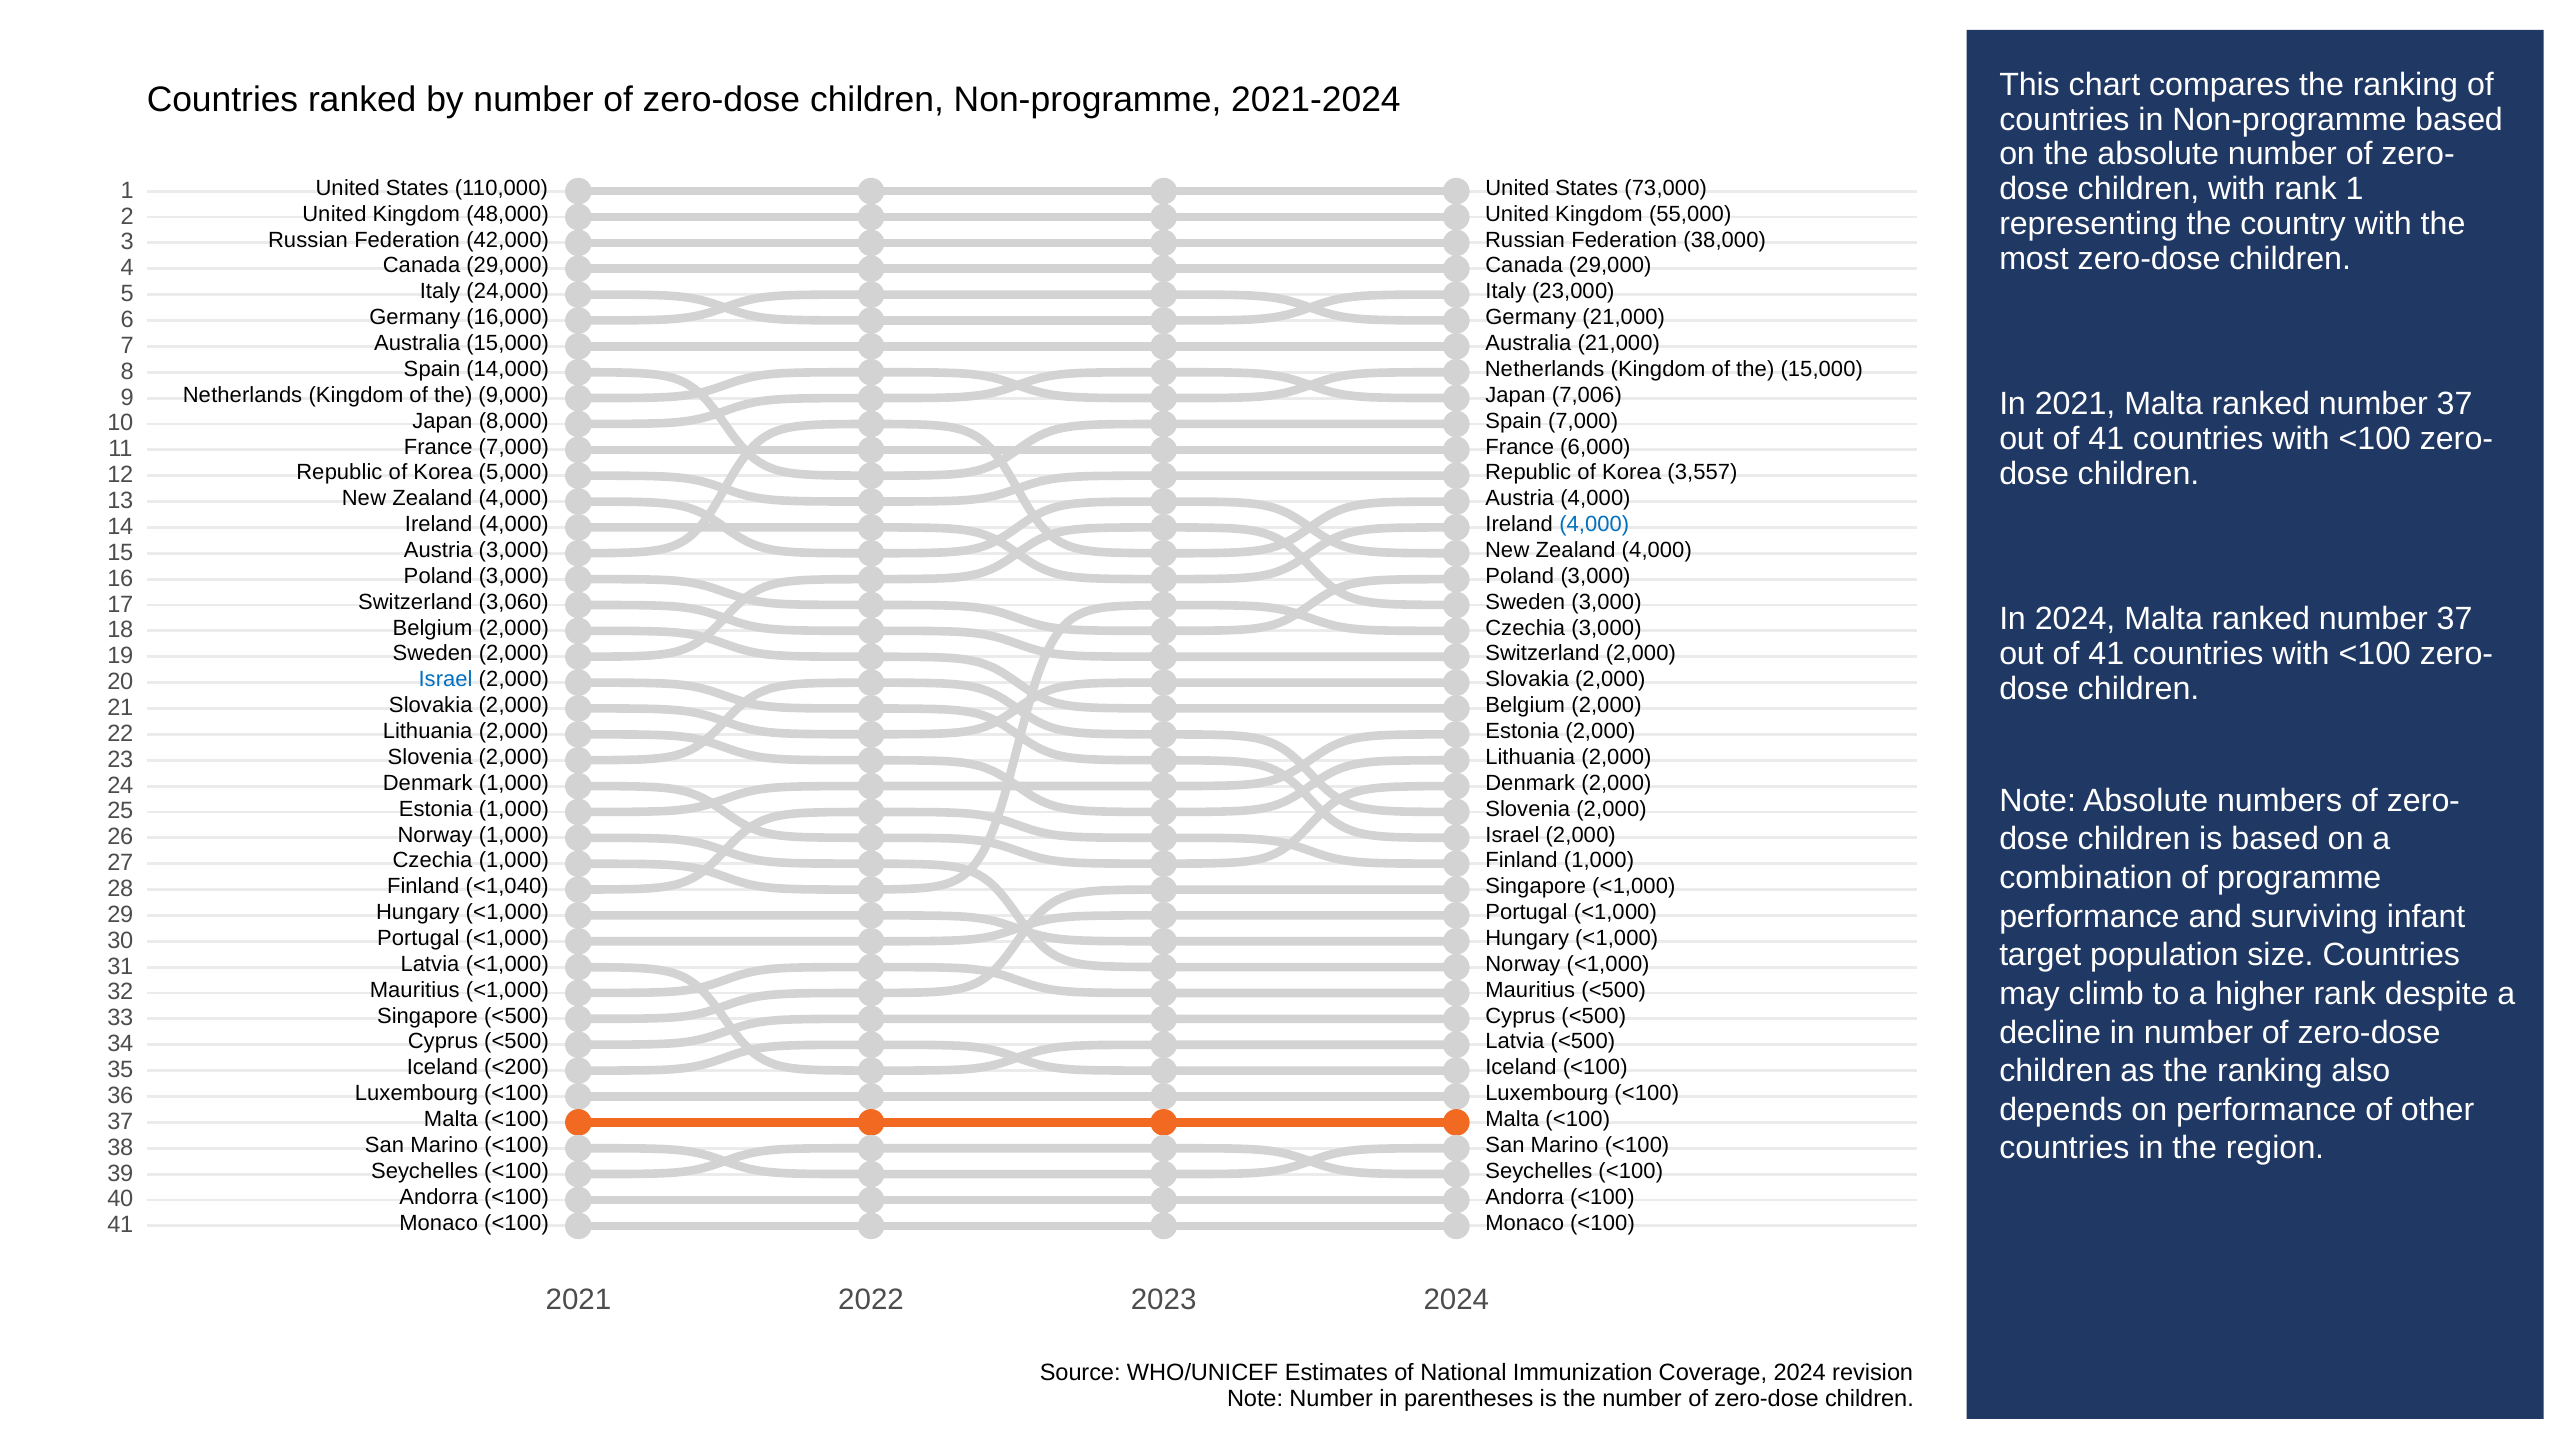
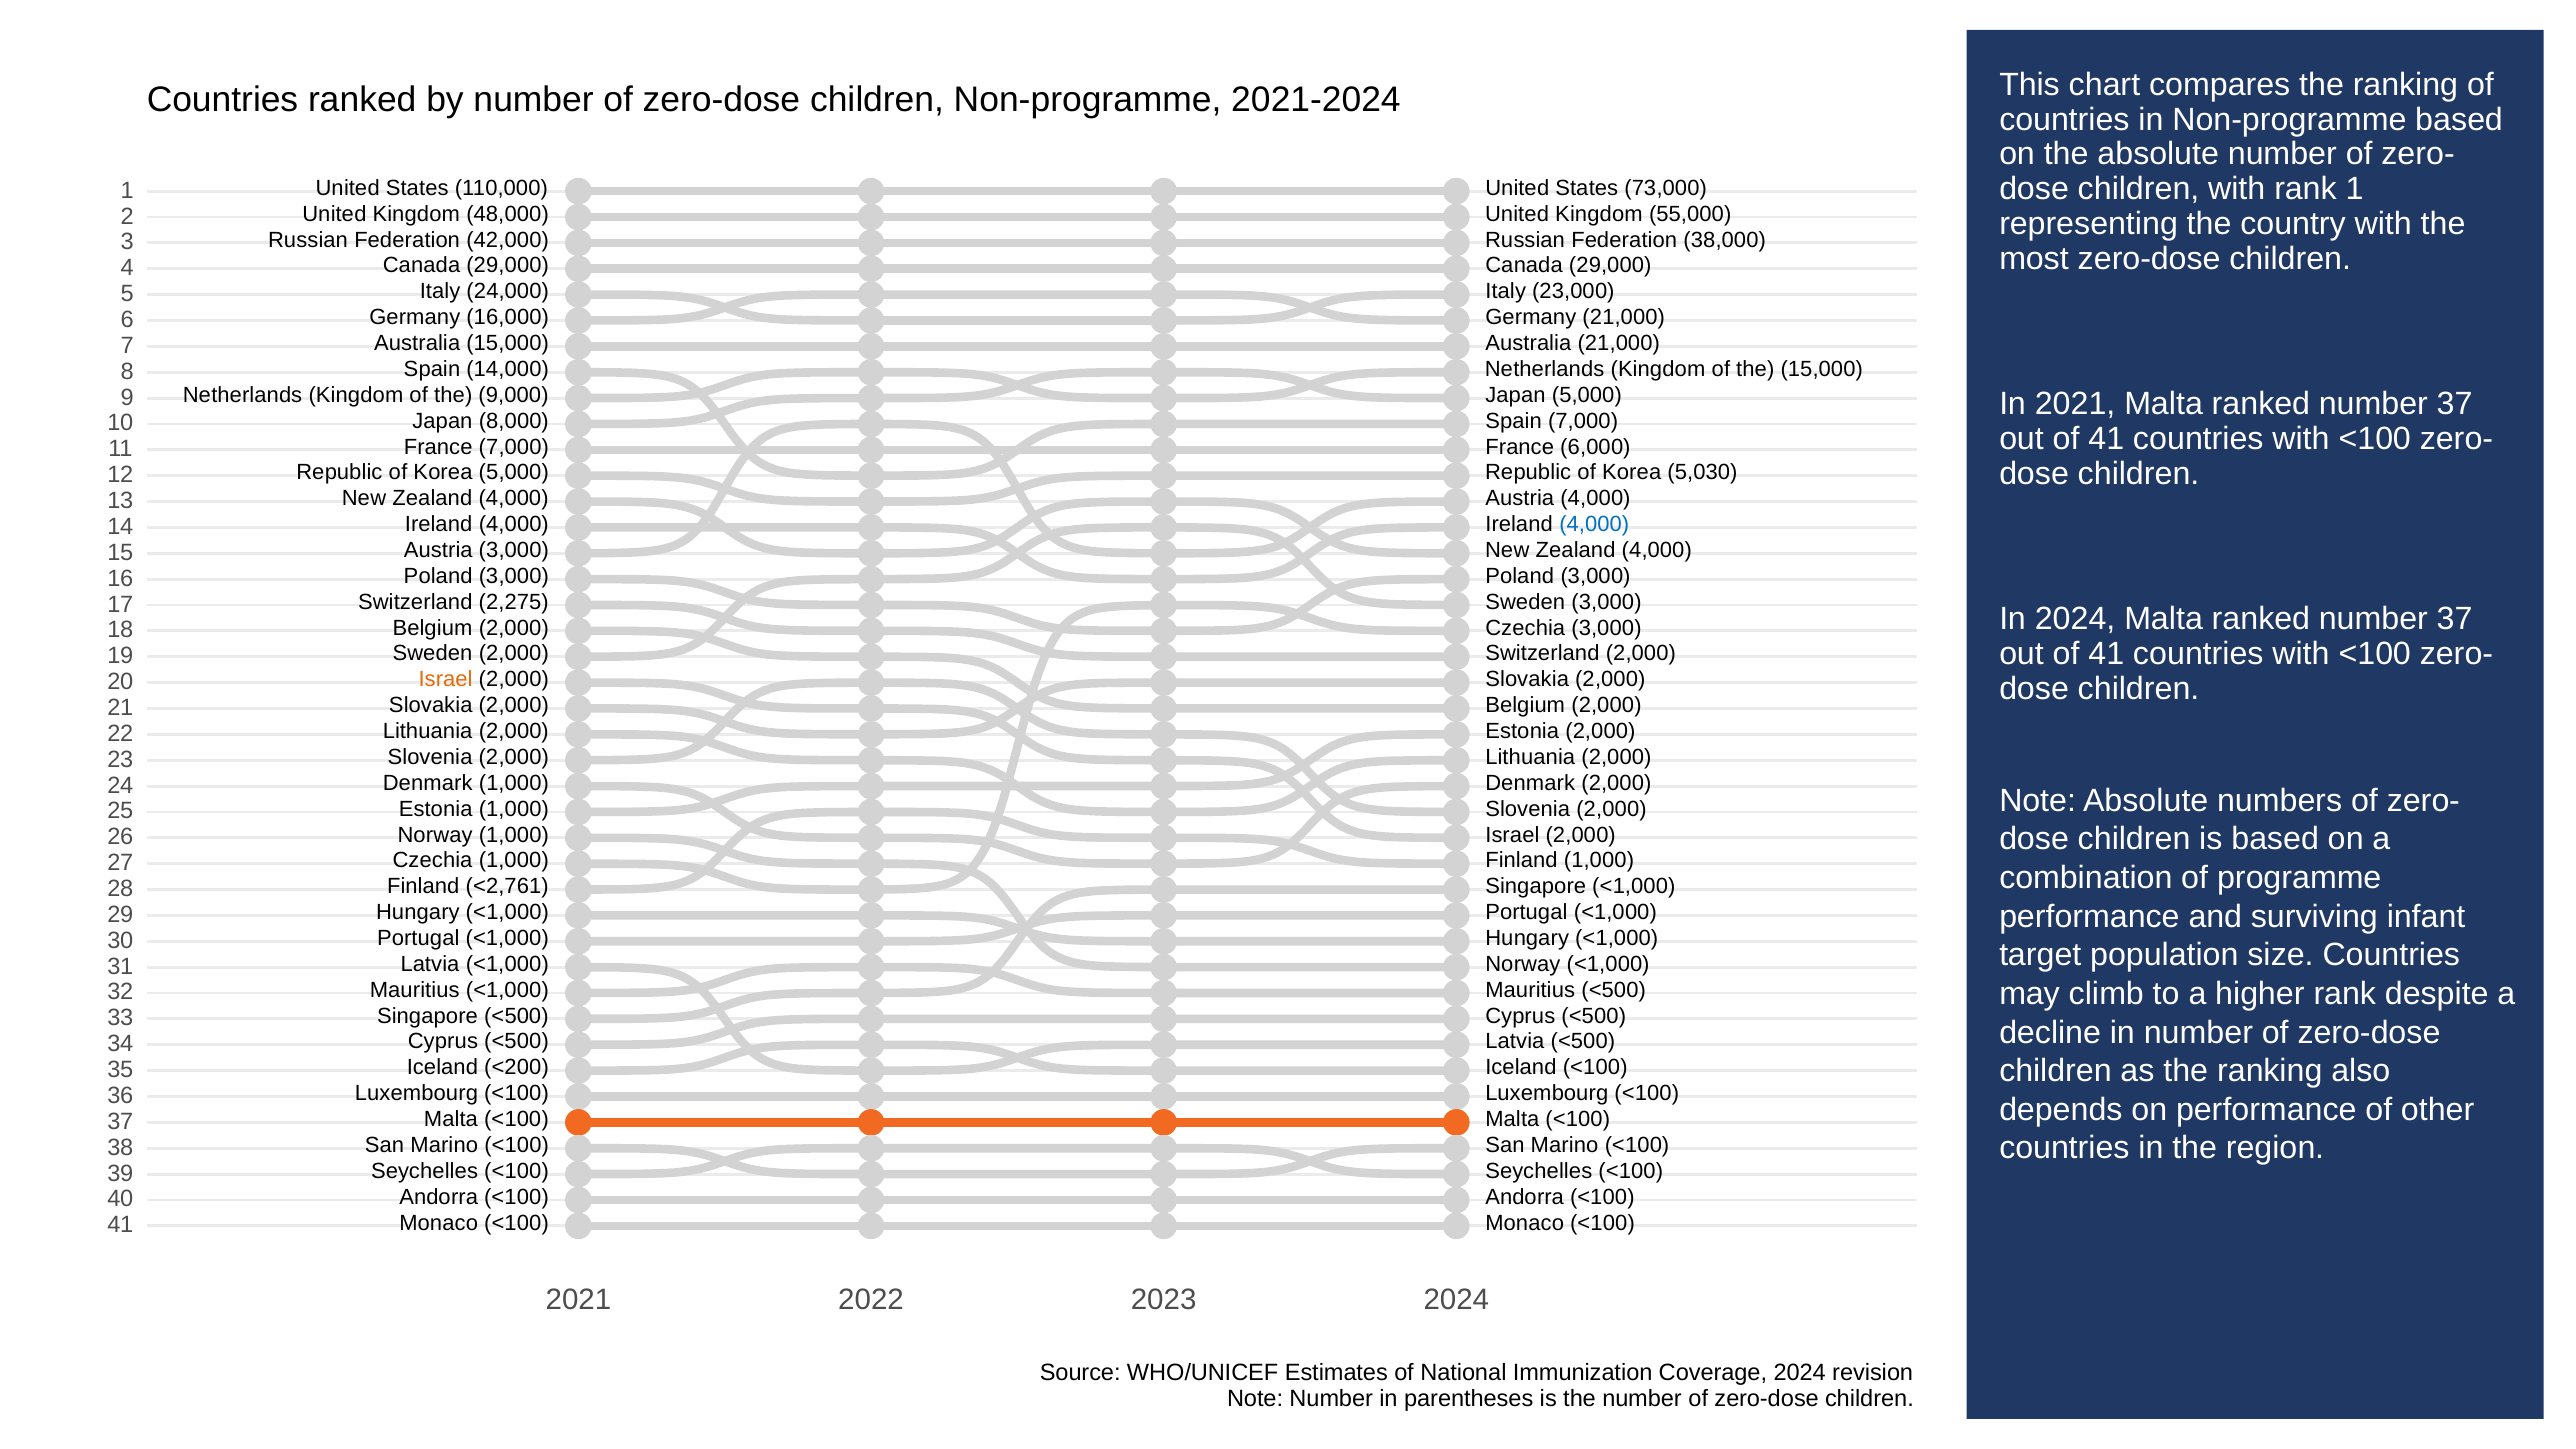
Japan 7,006: 7,006 -> 5,000
3,557: 3,557 -> 5,030
3,060: 3,060 -> 2,275
Israel at (446, 680) colour: blue -> orange
<1,040: <1,040 -> <2,761
